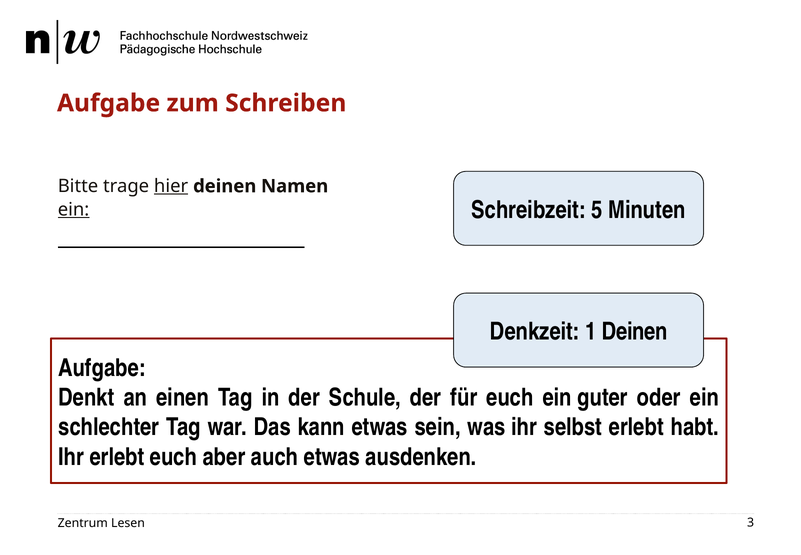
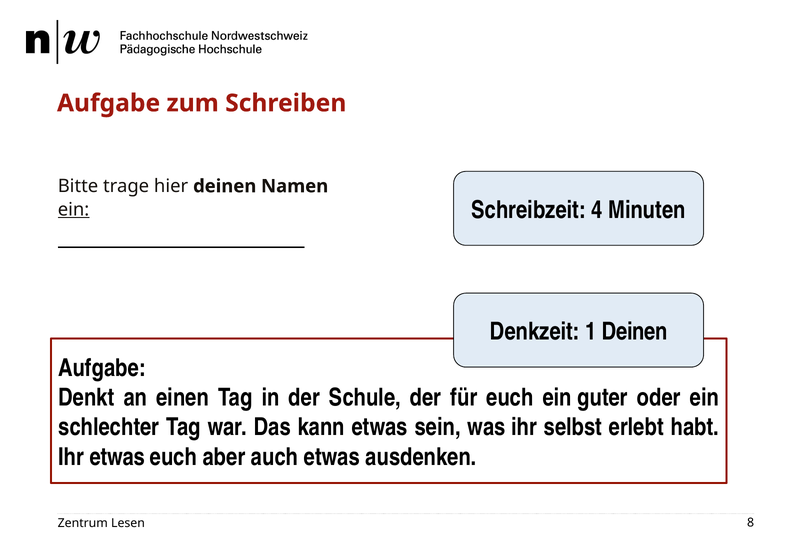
hier underline: present -> none
5: 5 -> 4
Ihr erlebt: erlebt -> etwas
3: 3 -> 8
